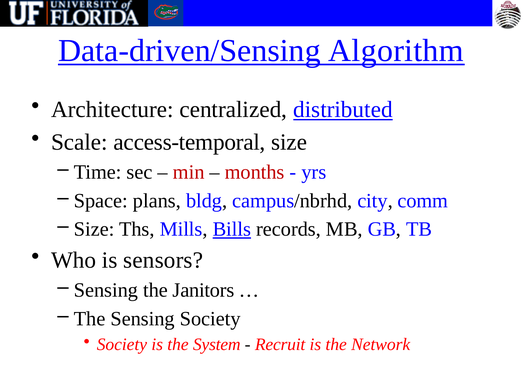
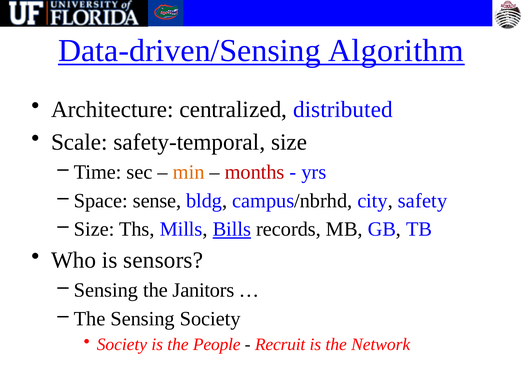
distributed underline: present -> none
access-temporal: access-temporal -> safety-temporal
min colour: red -> orange
plans: plans -> sense
comm: comm -> safety
System: System -> People
